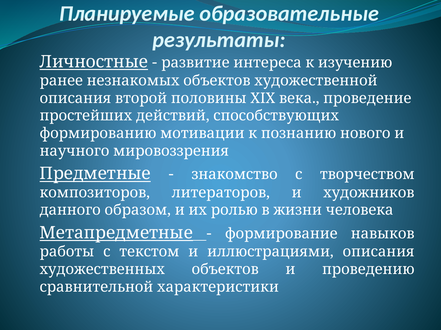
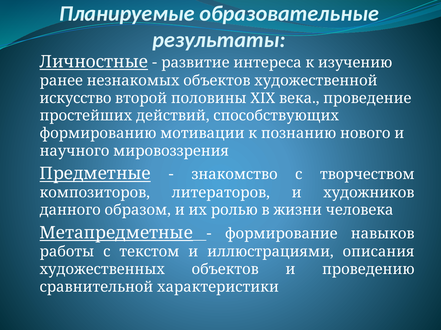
описания at (75, 98): описания -> искусство
